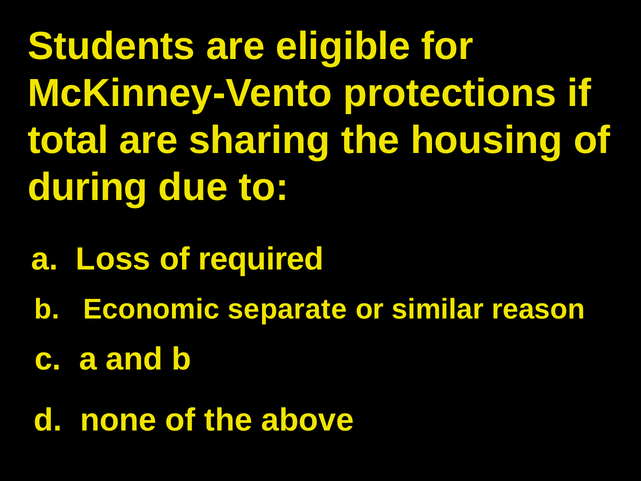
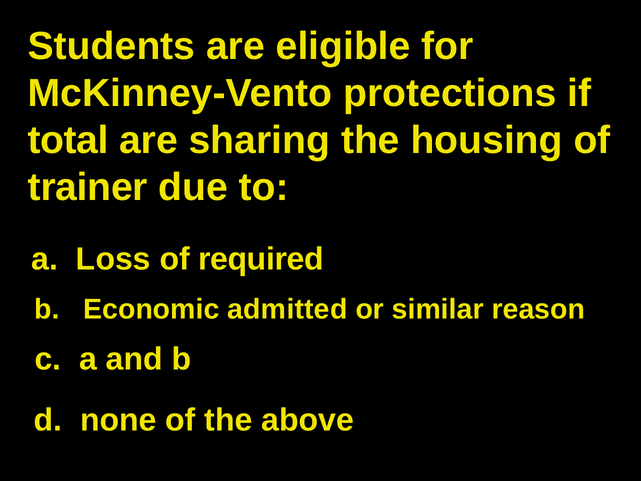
during: during -> trainer
separate: separate -> admitted
